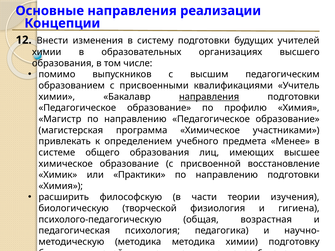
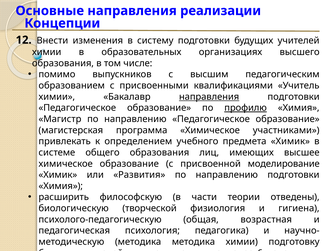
профилю underline: none -> present
предмета Менее: Менее -> Химик
восстановление: восстановление -> моделирование
или Практики: Практики -> Развития
изучения: изучения -> отведены
